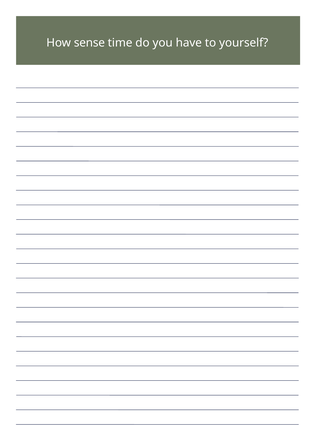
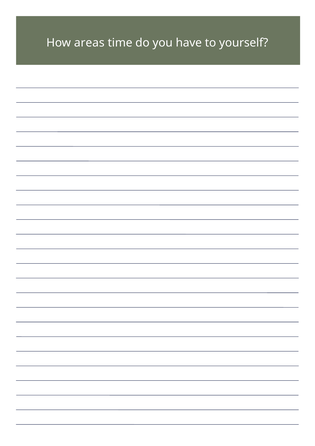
sense: sense -> areas
